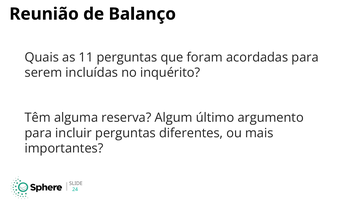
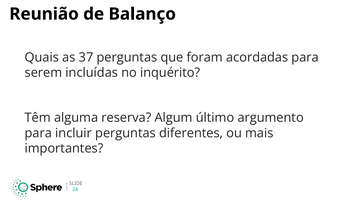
11: 11 -> 37
